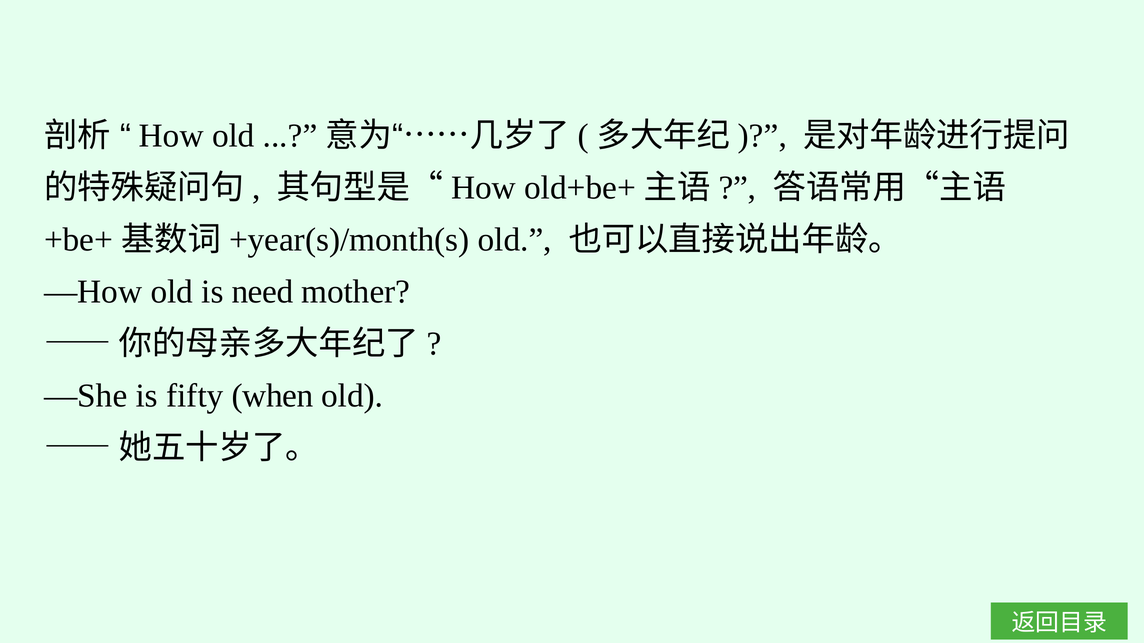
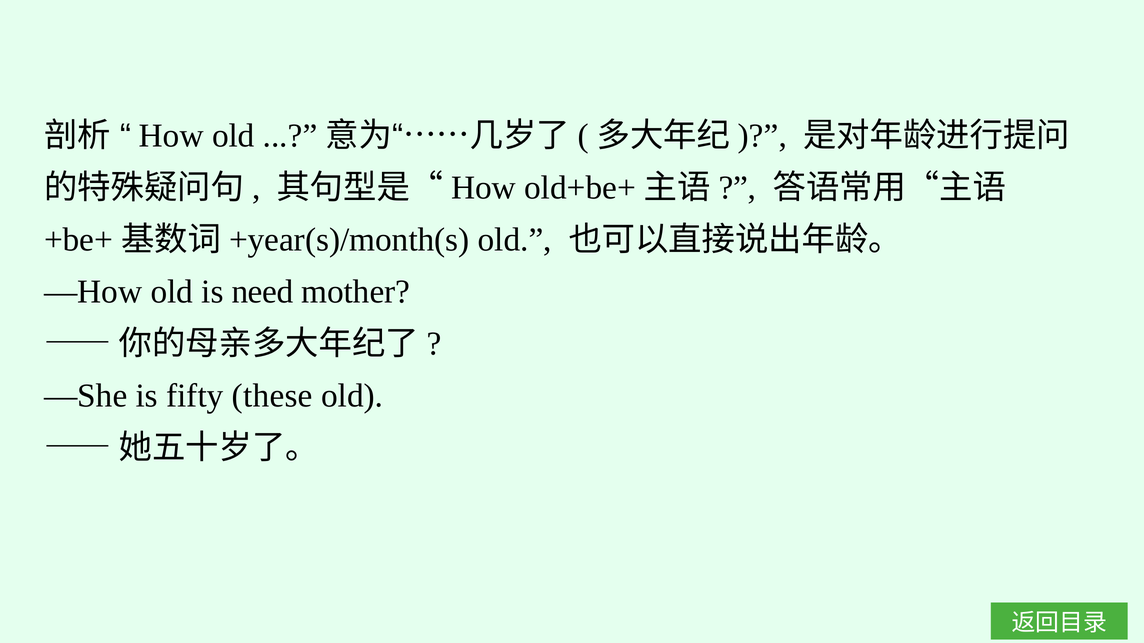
when: when -> these
